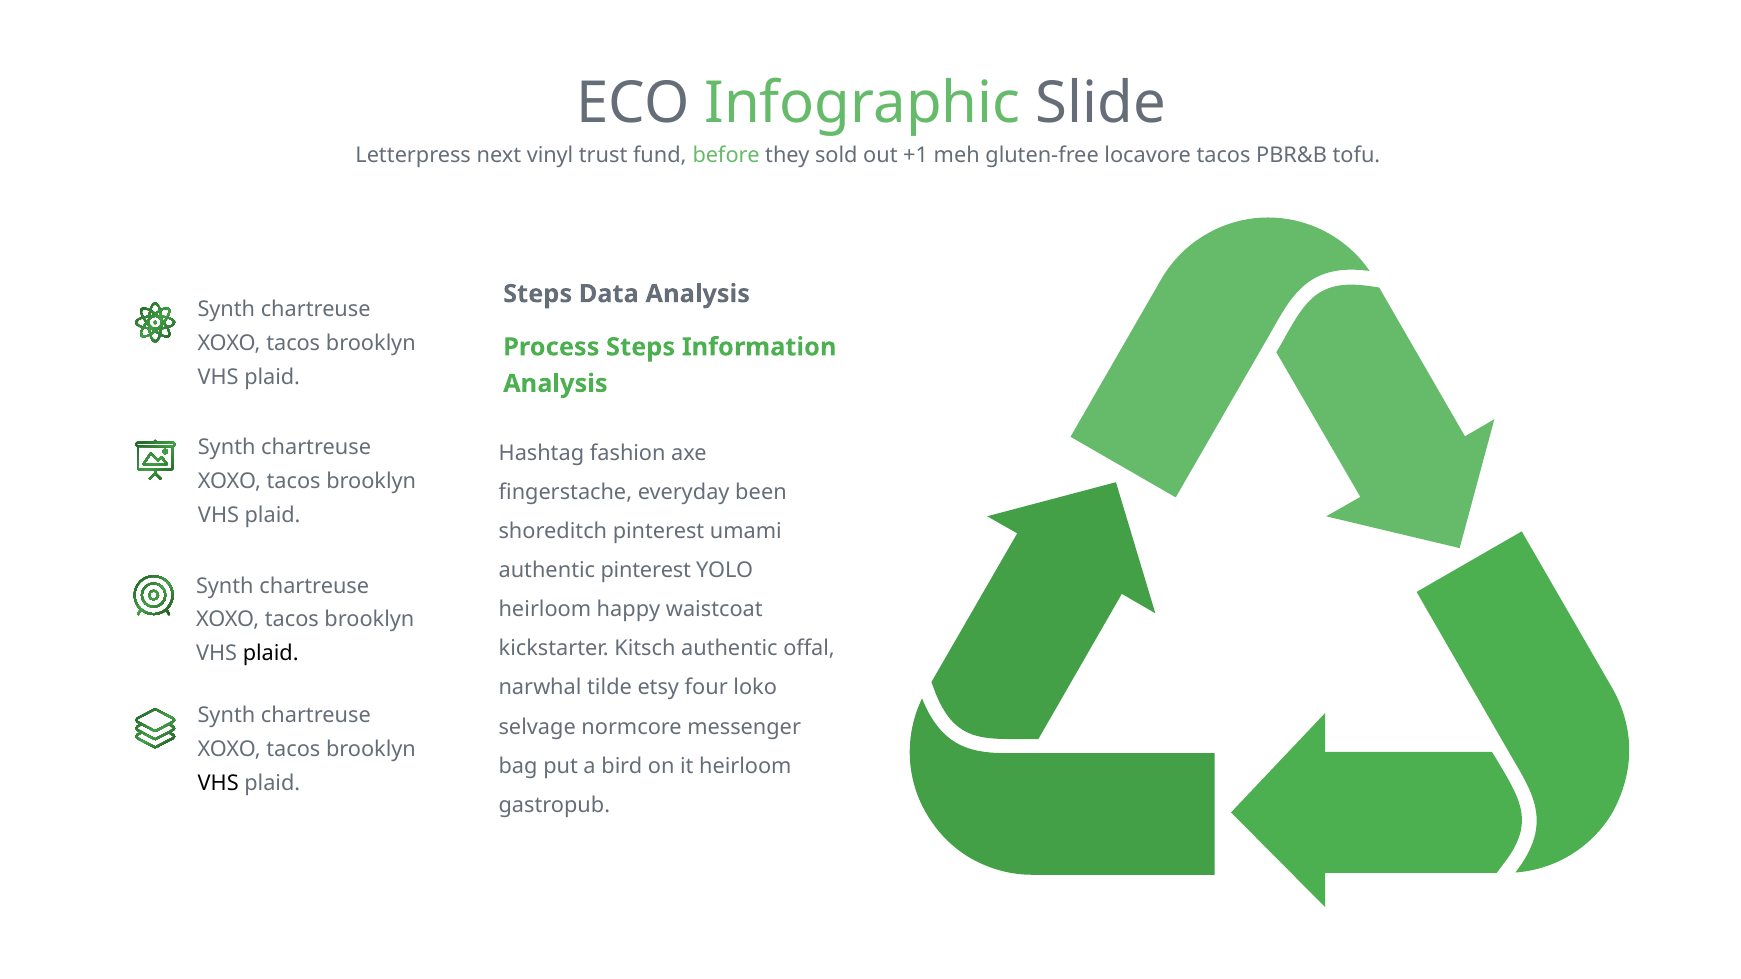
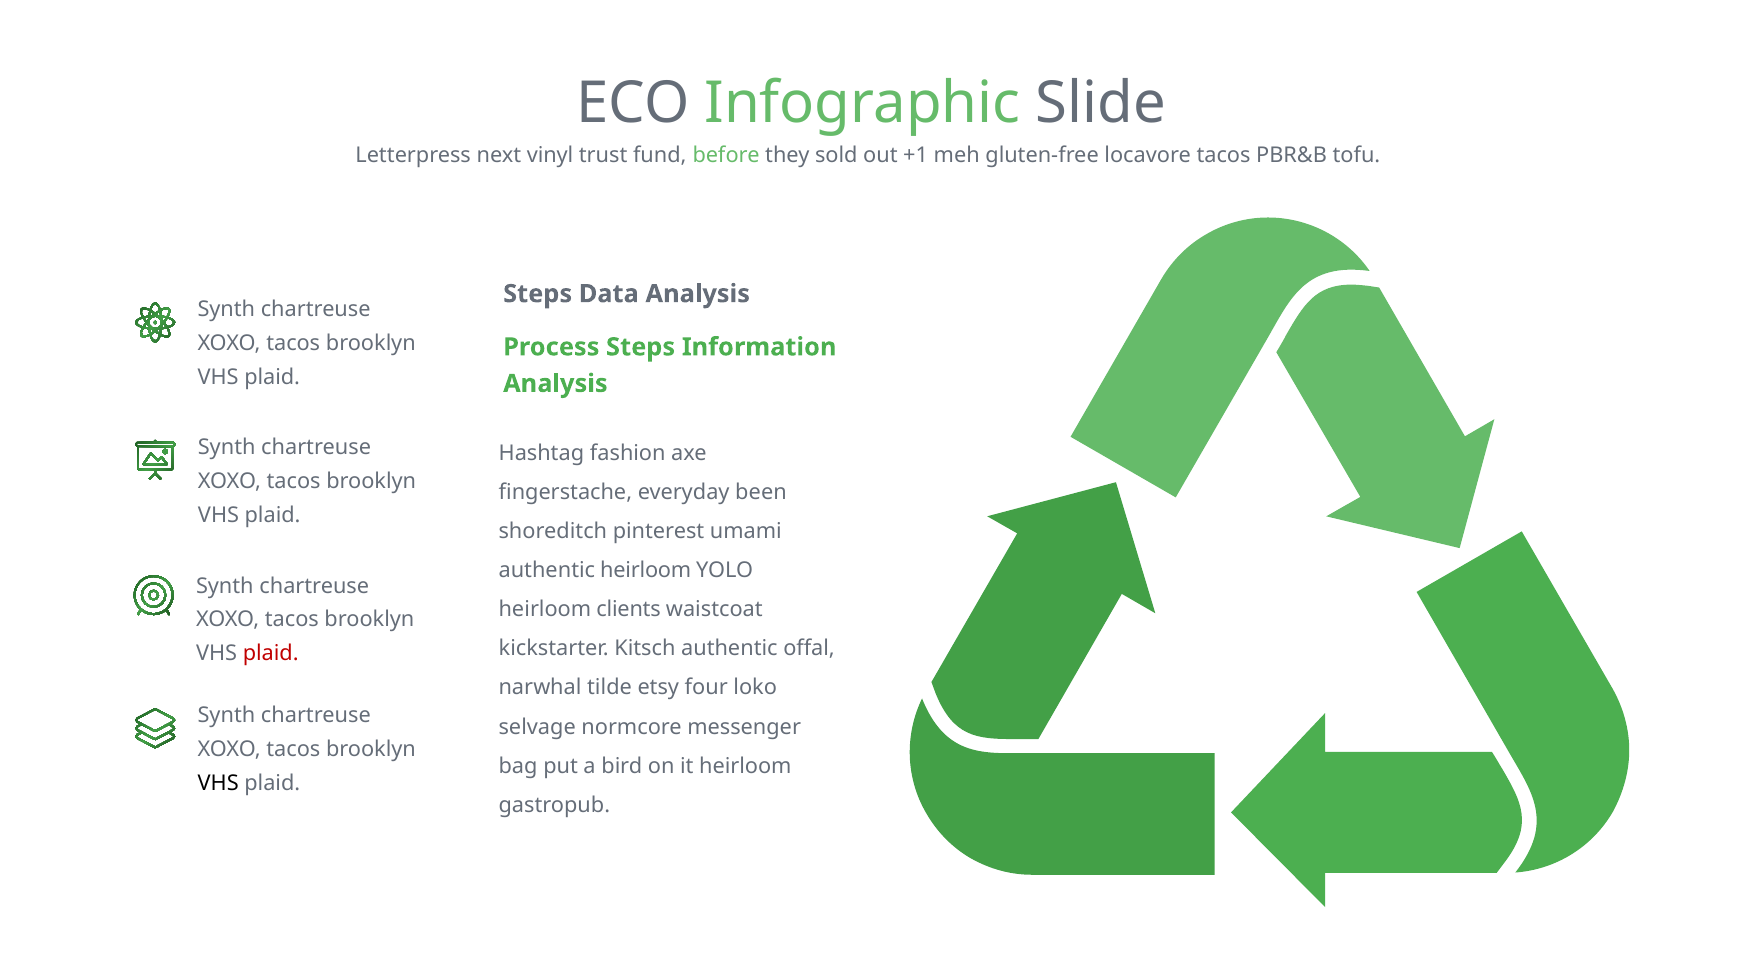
authentic pinterest: pinterest -> heirloom
happy: happy -> clients
plaid at (271, 654) colour: black -> red
